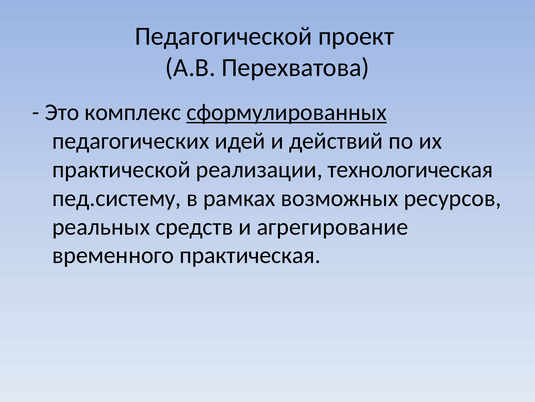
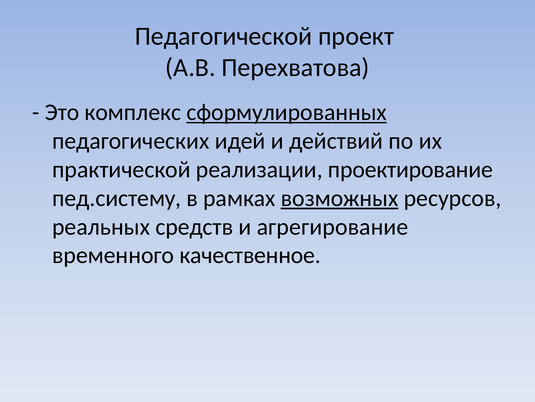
технологическая: технологическая -> проектирование
возможных underline: none -> present
практическая: практическая -> качественное
